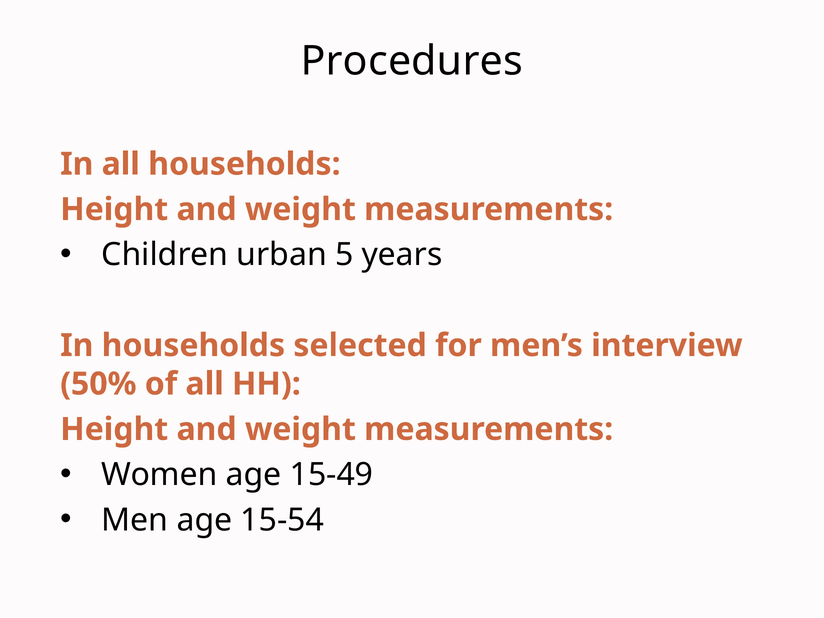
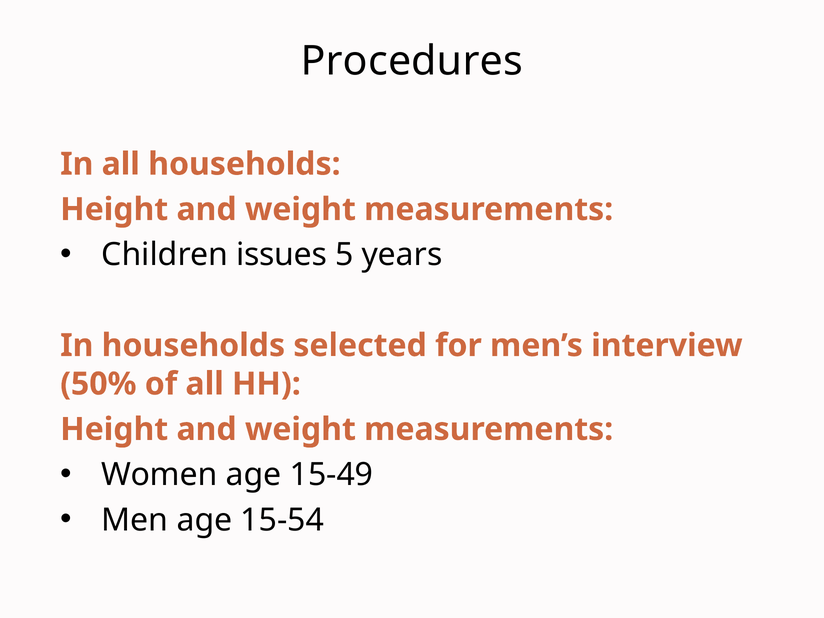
urban: urban -> issues
